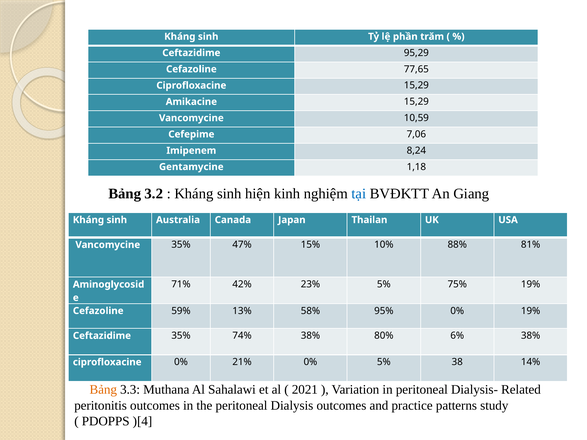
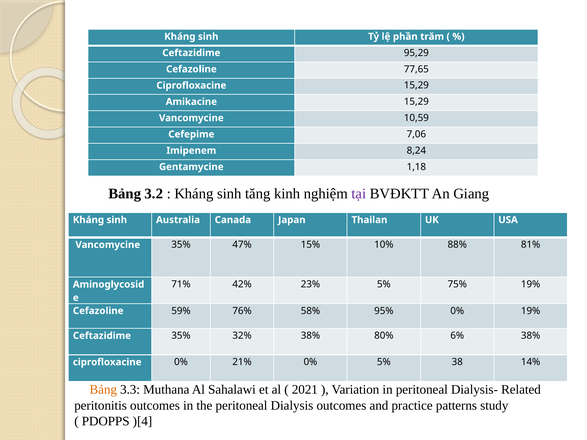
hiện: hiện -> tăng
tại colour: blue -> purple
13%: 13% -> 76%
74%: 74% -> 32%
